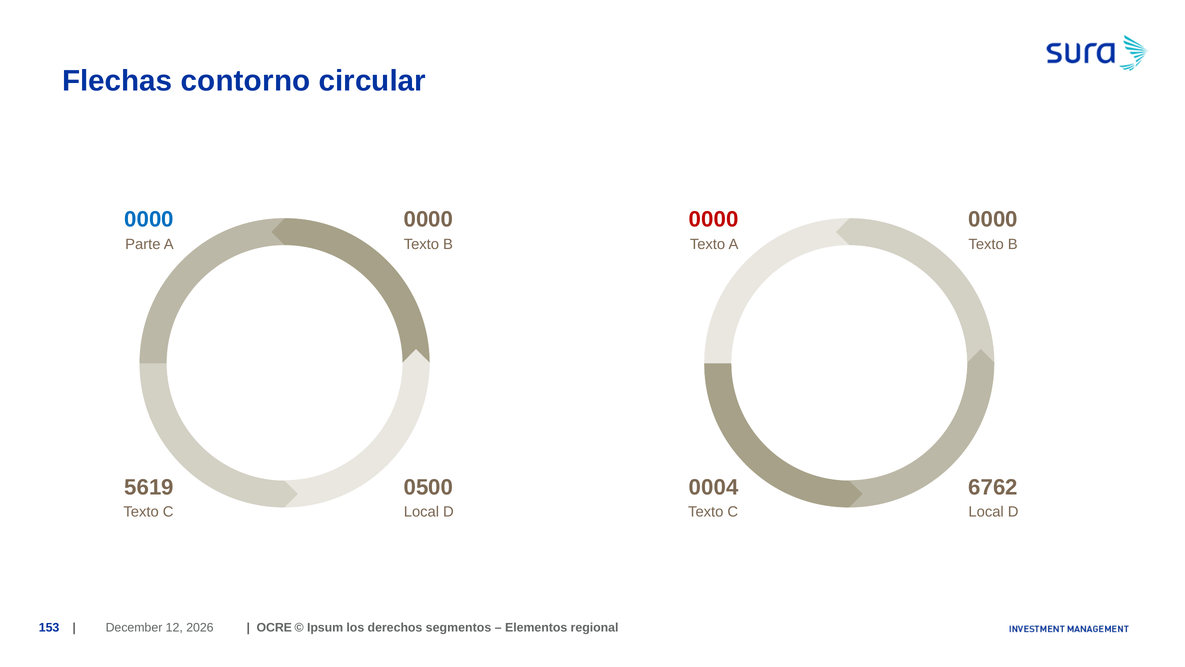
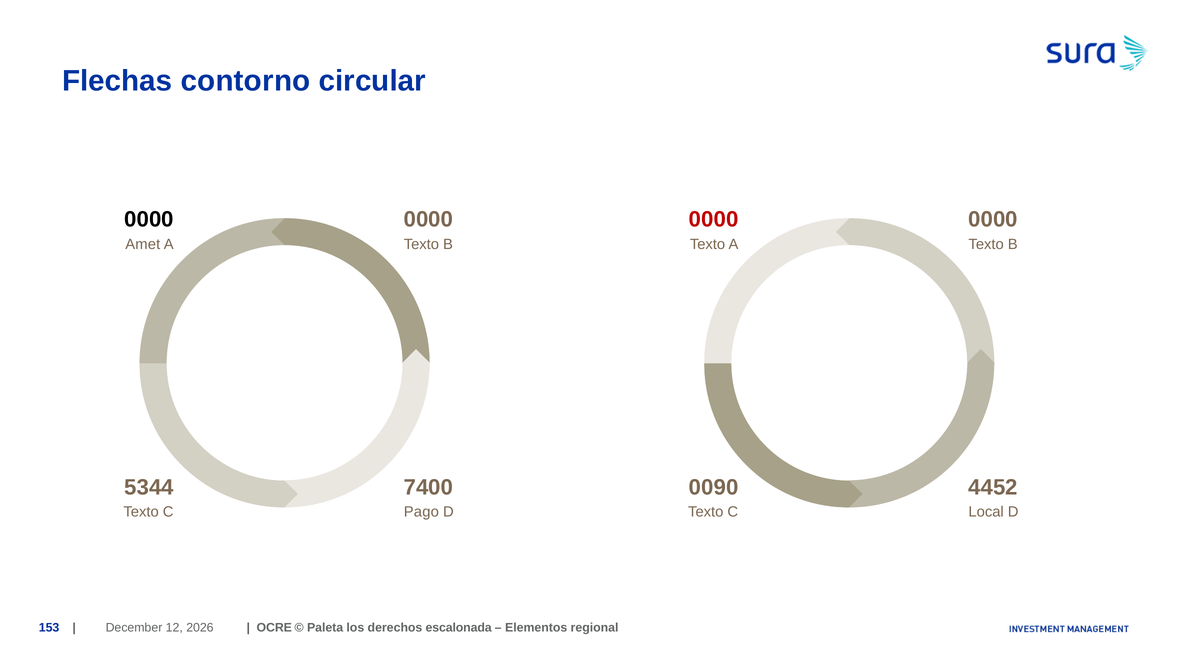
0000 at (149, 219) colour: blue -> black
Parte: Parte -> Amet
5619: 5619 -> 5344
0500: 0500 -> 7400
0004: 0004 -> 0090
6762: 6762 -> 4452
Local at (421, 512): Local -> Pago
Ipsum: Ipsum -> Paleta
segmentos: segmentos -> escalonada
